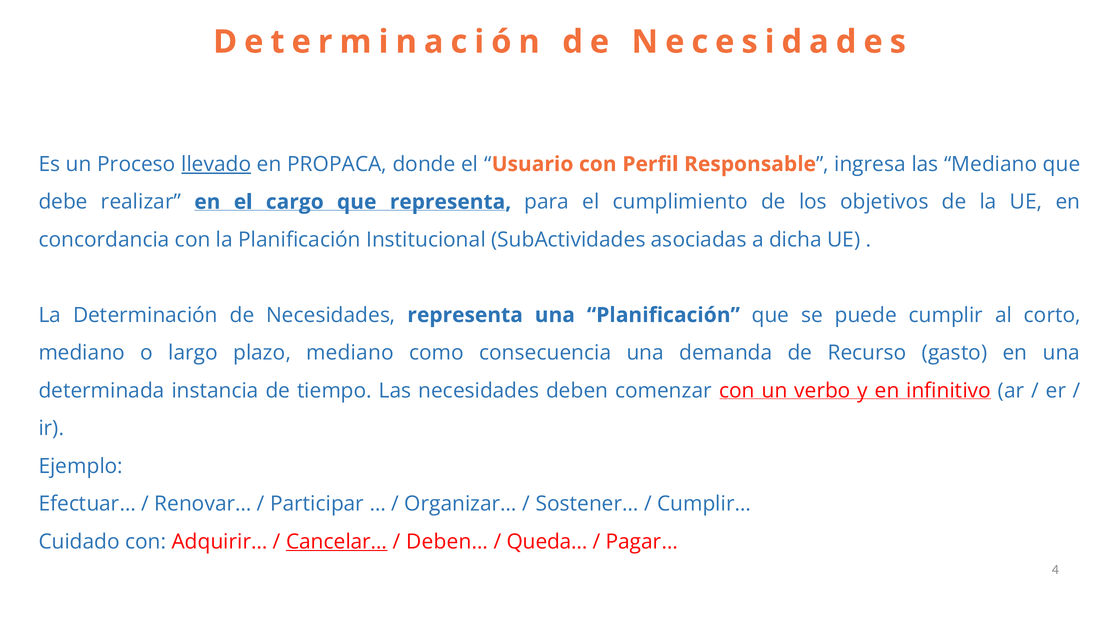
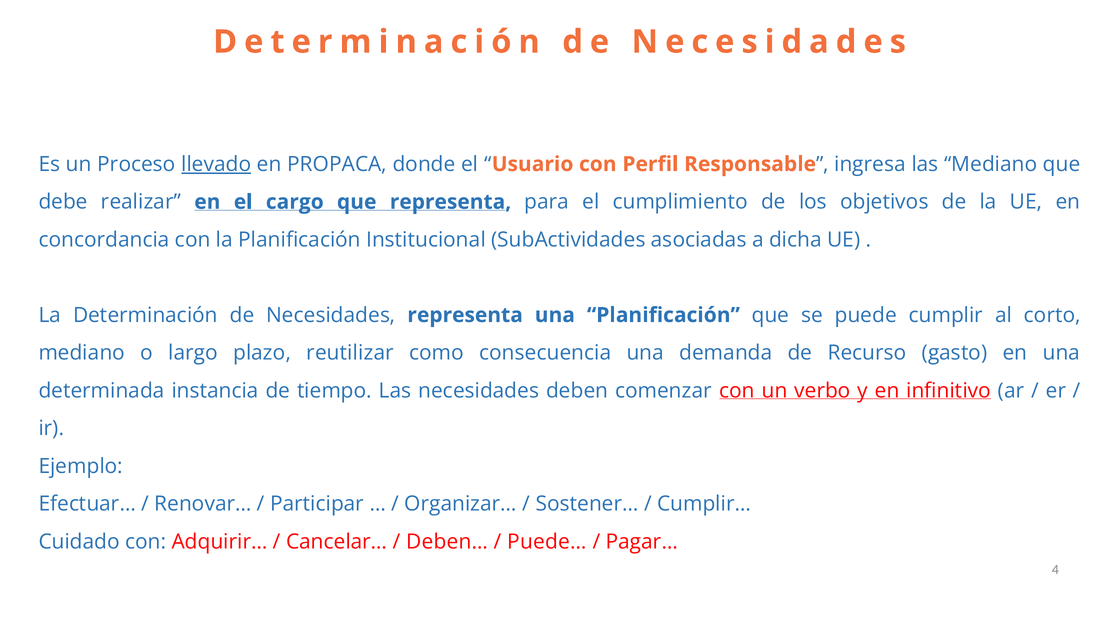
plazo mediano: mediano -> reutilizar
Cancelar… underline: present -> none
Queda…: Queda… -> Puede…
